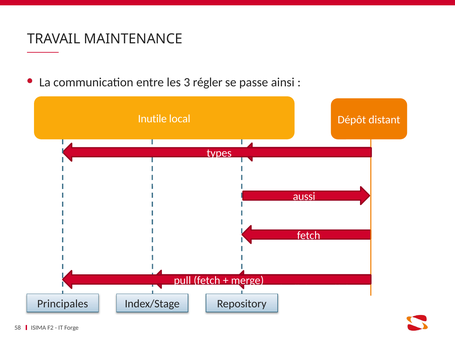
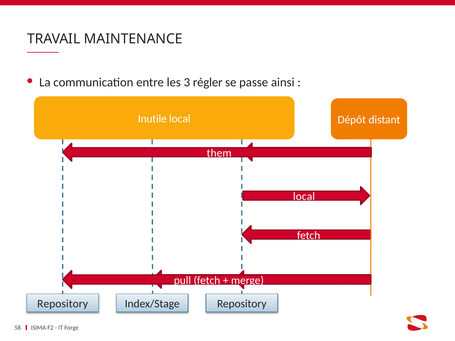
types: types -> them
aussi at (304, 197): aussi -> local
Principales at (63, 304): Principales -> Repository
